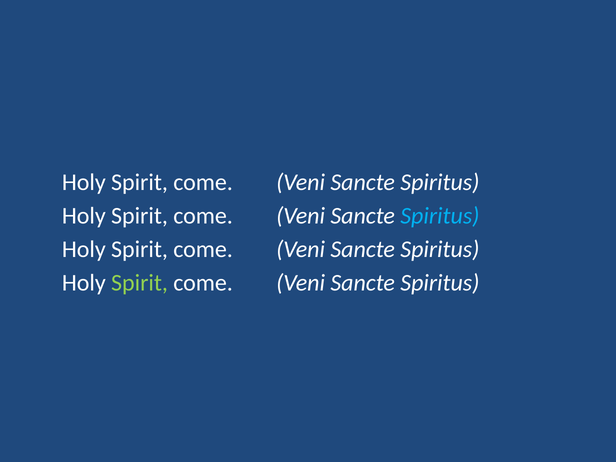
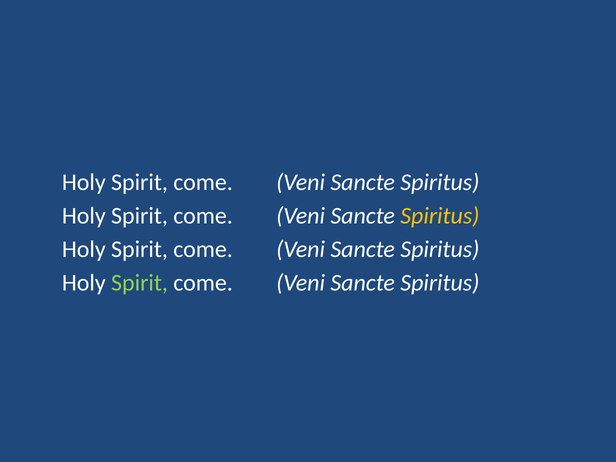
Spiritus at (440, 216) colour: light blue -> yellow
